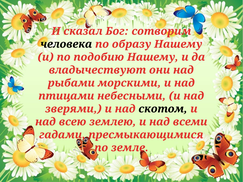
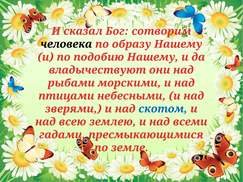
скотом colour: black -> blue
